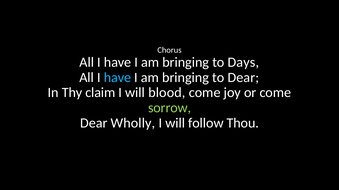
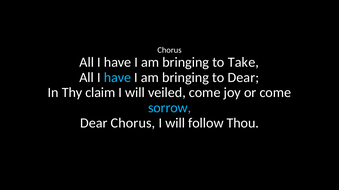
Days: Days -> Take
blood: blood -> veiled
sorrow colour: light green -> light blue
Dear Wholly: Wholly -> Chorus
